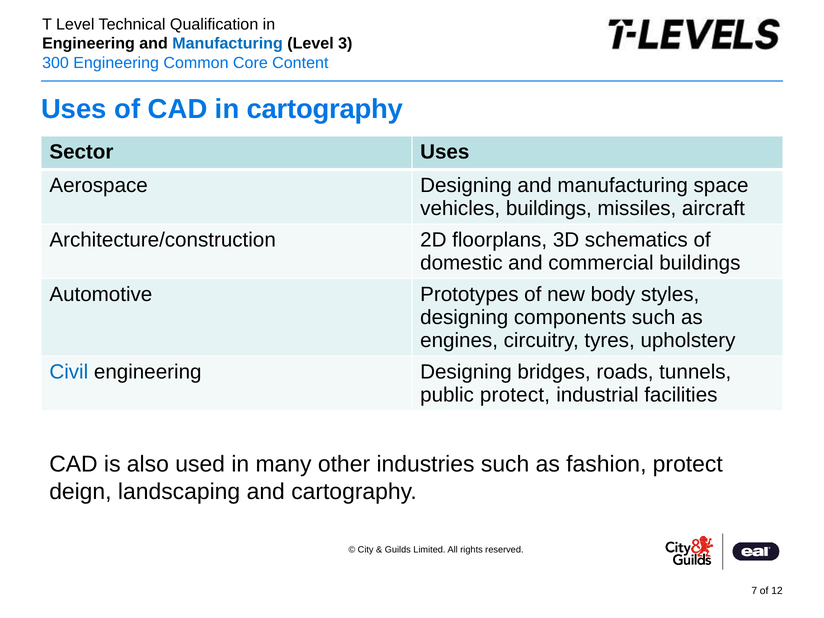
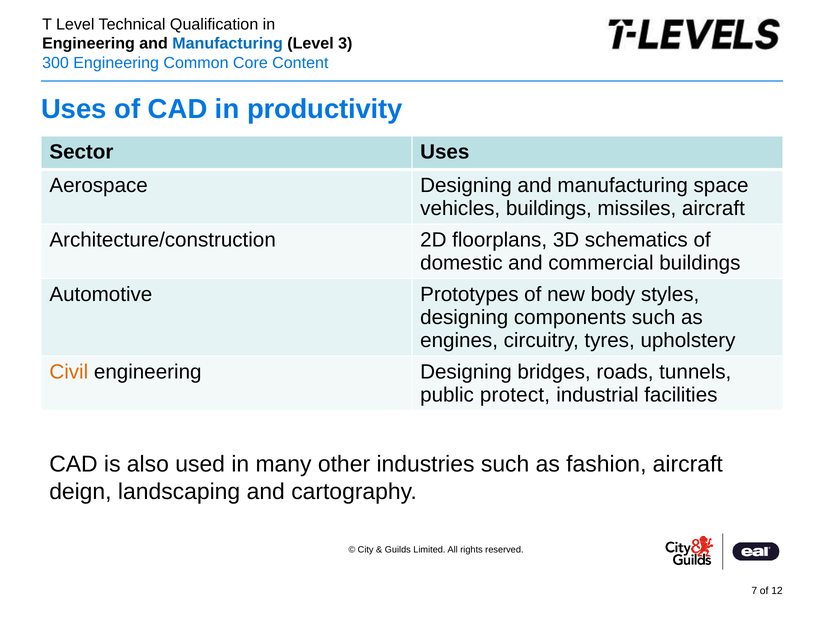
in cartography: cartography -> productivity
Civil colour: blue -> orange
fashion protect: protect -> aircraft
